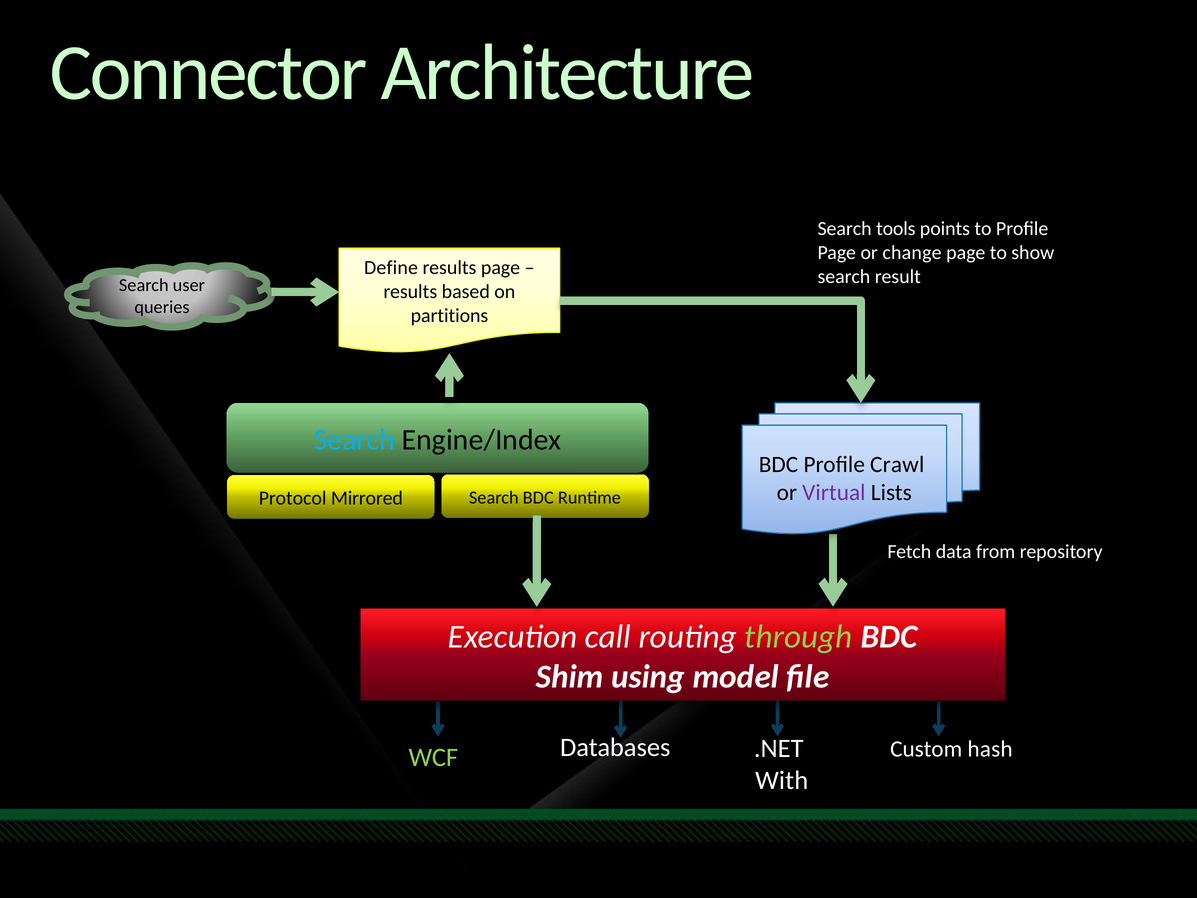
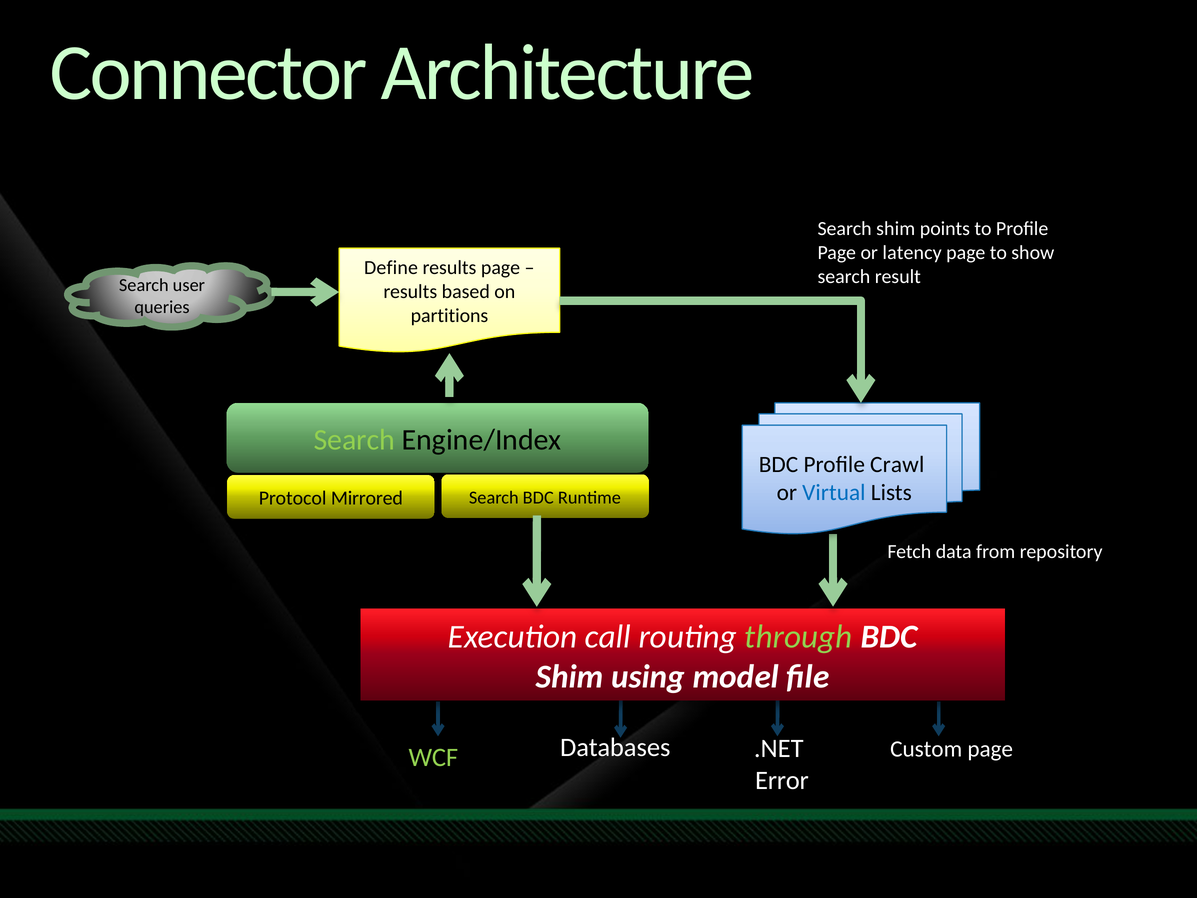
Search tools: tools -> shim
change: change -> latency
Search at (354, 440) colour: light blue -> light green
Virtual colour: purple -> blue
Custom hash: hash -> page
With: With -> Error
